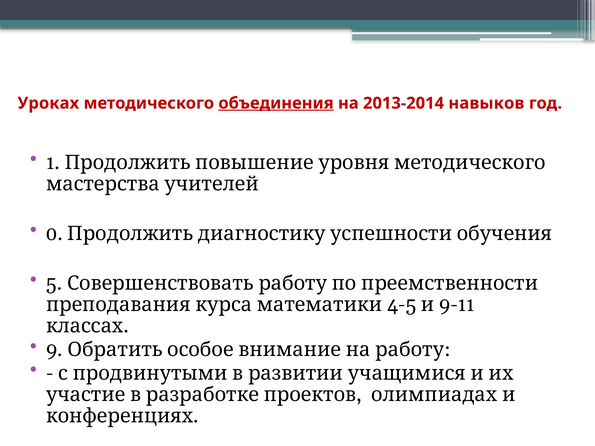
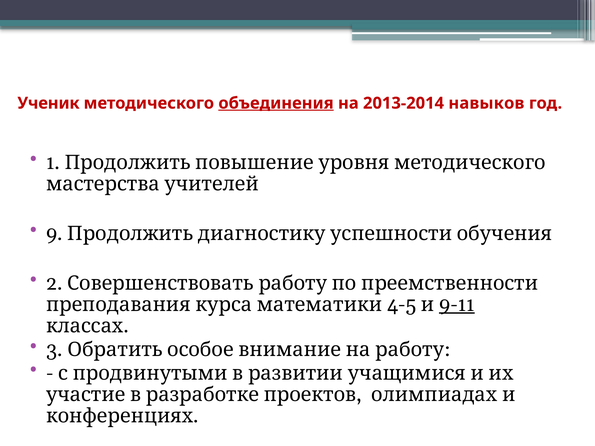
Уроках: Уроках -> Ученик
0: 0 -> 9
5: 5 -> 2
9-11 underline: none -> present
9: 9 -> 3
